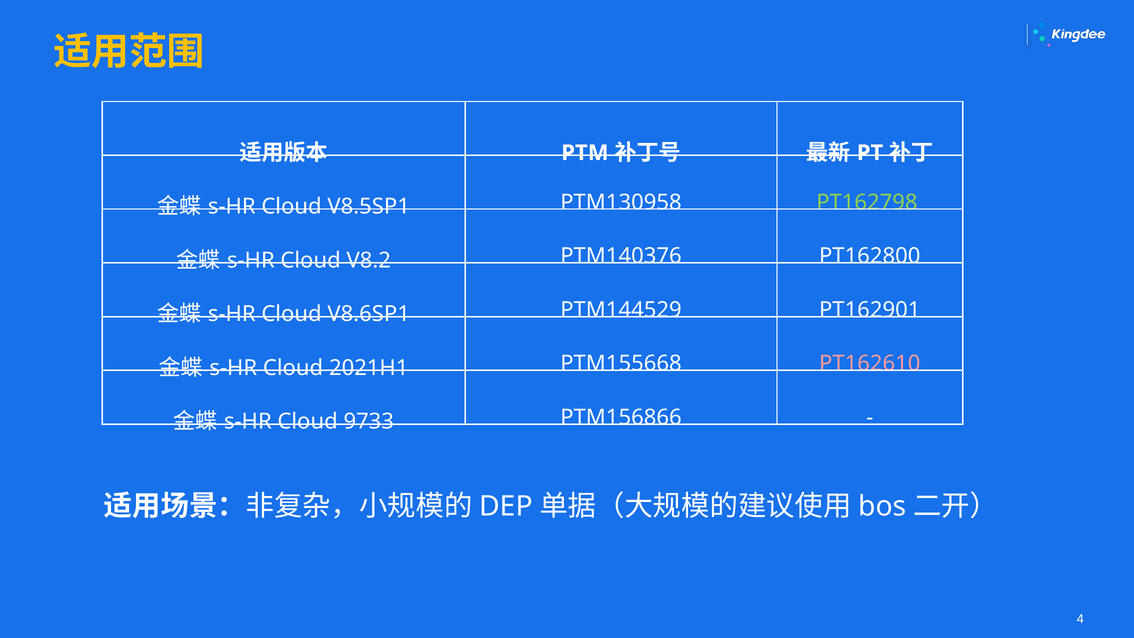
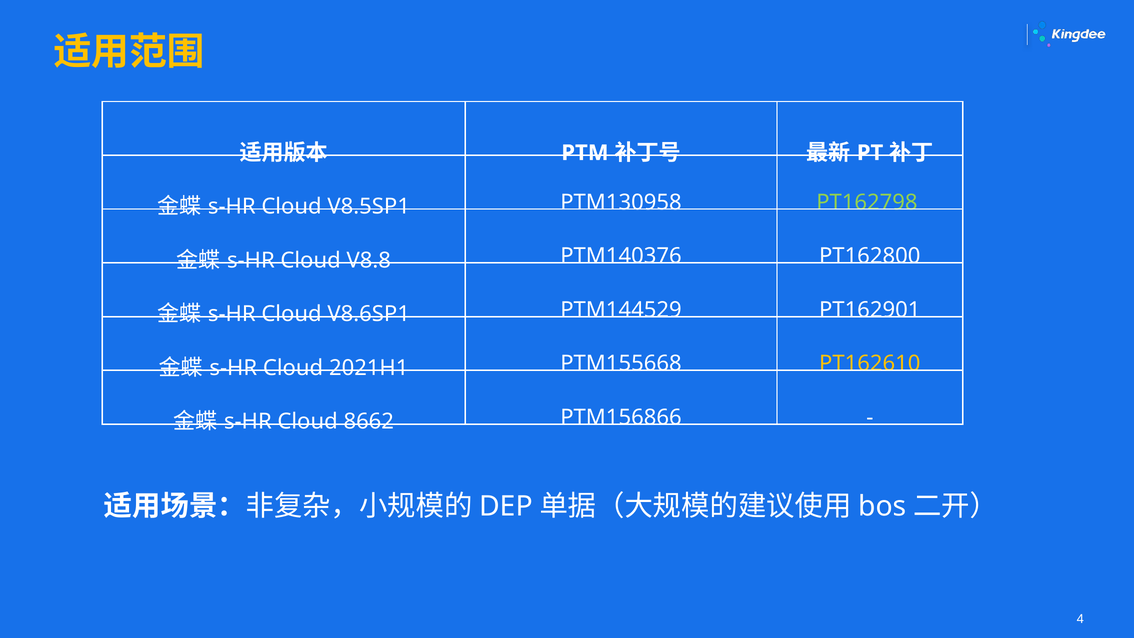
V8.2: V8.2 -> V8.8
PT162610 colour: pink -> yellow
9733: 9733 -> 8662
